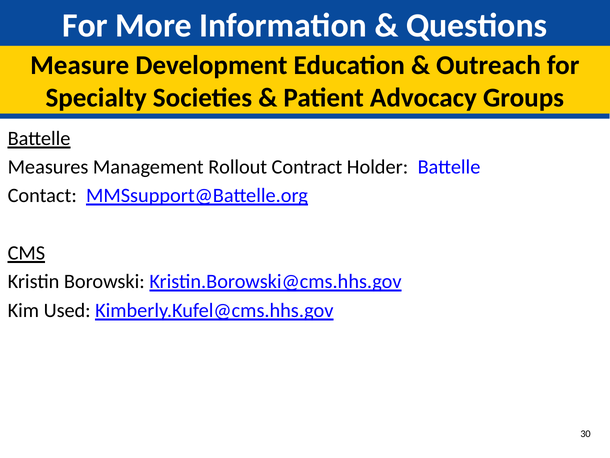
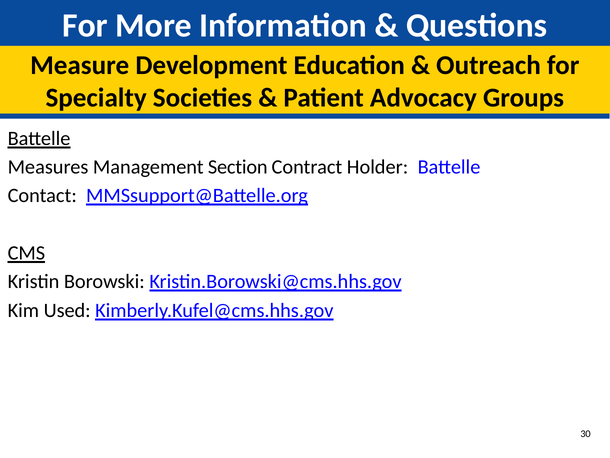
Rollout: Rollout -> Section
